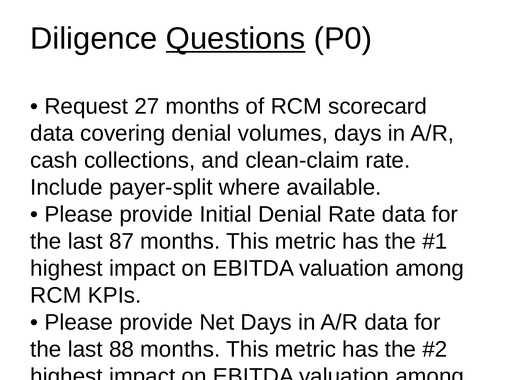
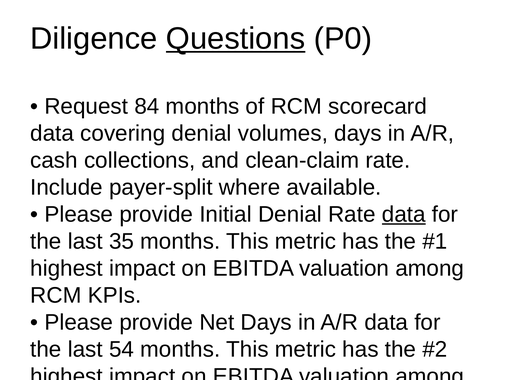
27: 27 -> 84
data at (404, 214) underline: none -> present
87: 87 -> 35
88: 88 -> 54
